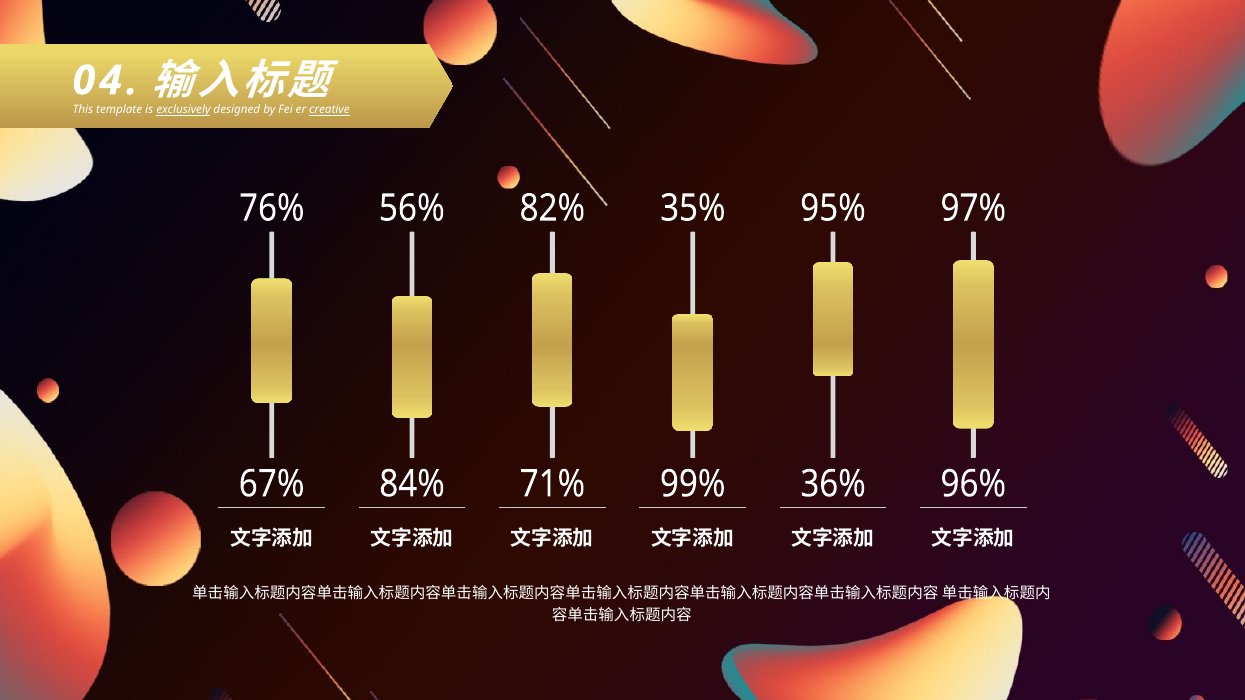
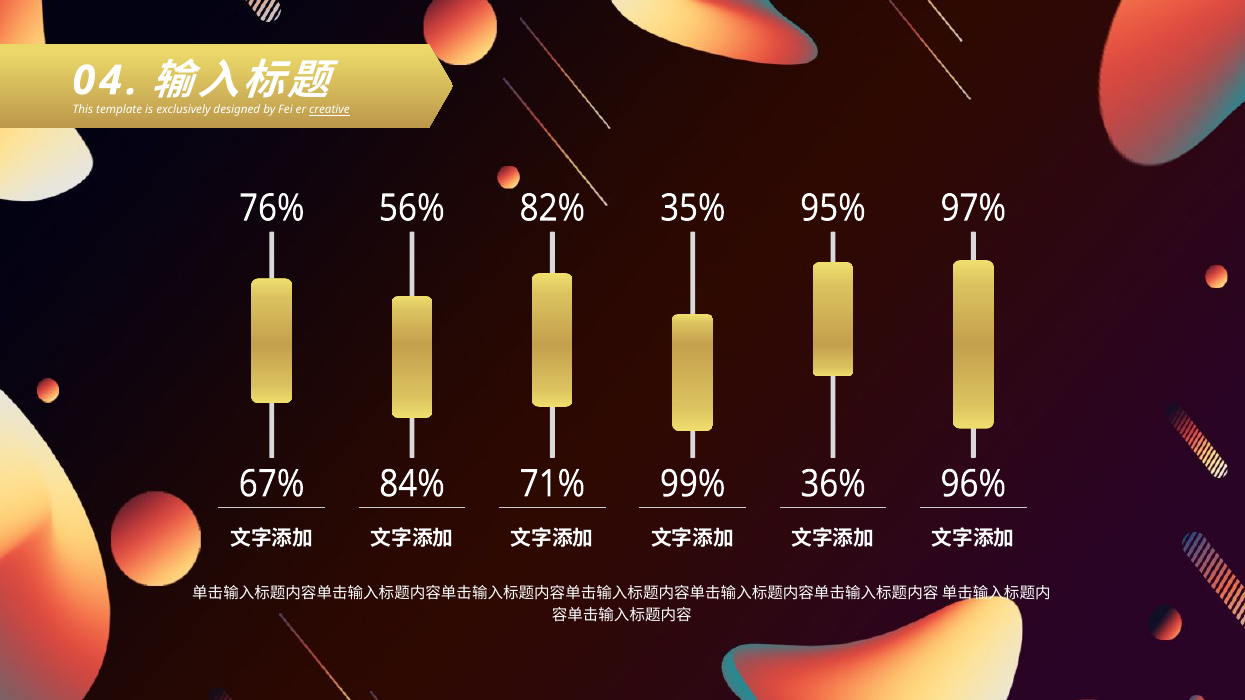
exclusively underline: present -> none
